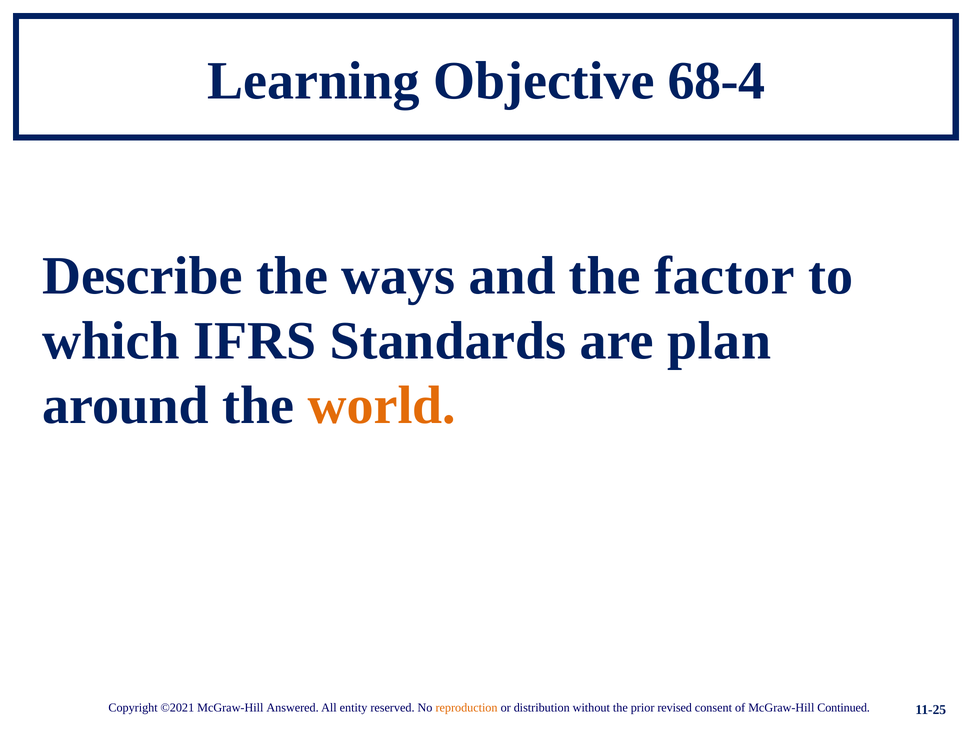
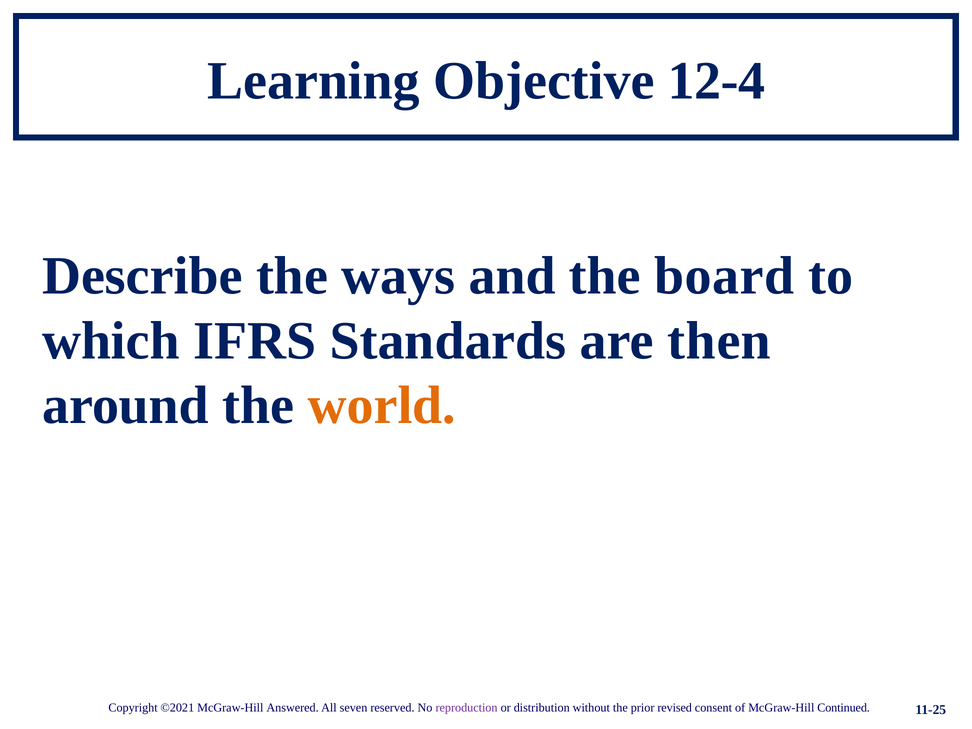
68-4: 68-4 -> 12-4
factor: factor -> board
plan: plan -> then
entity: entity -> seven
reproduction colour: orange -> purple
